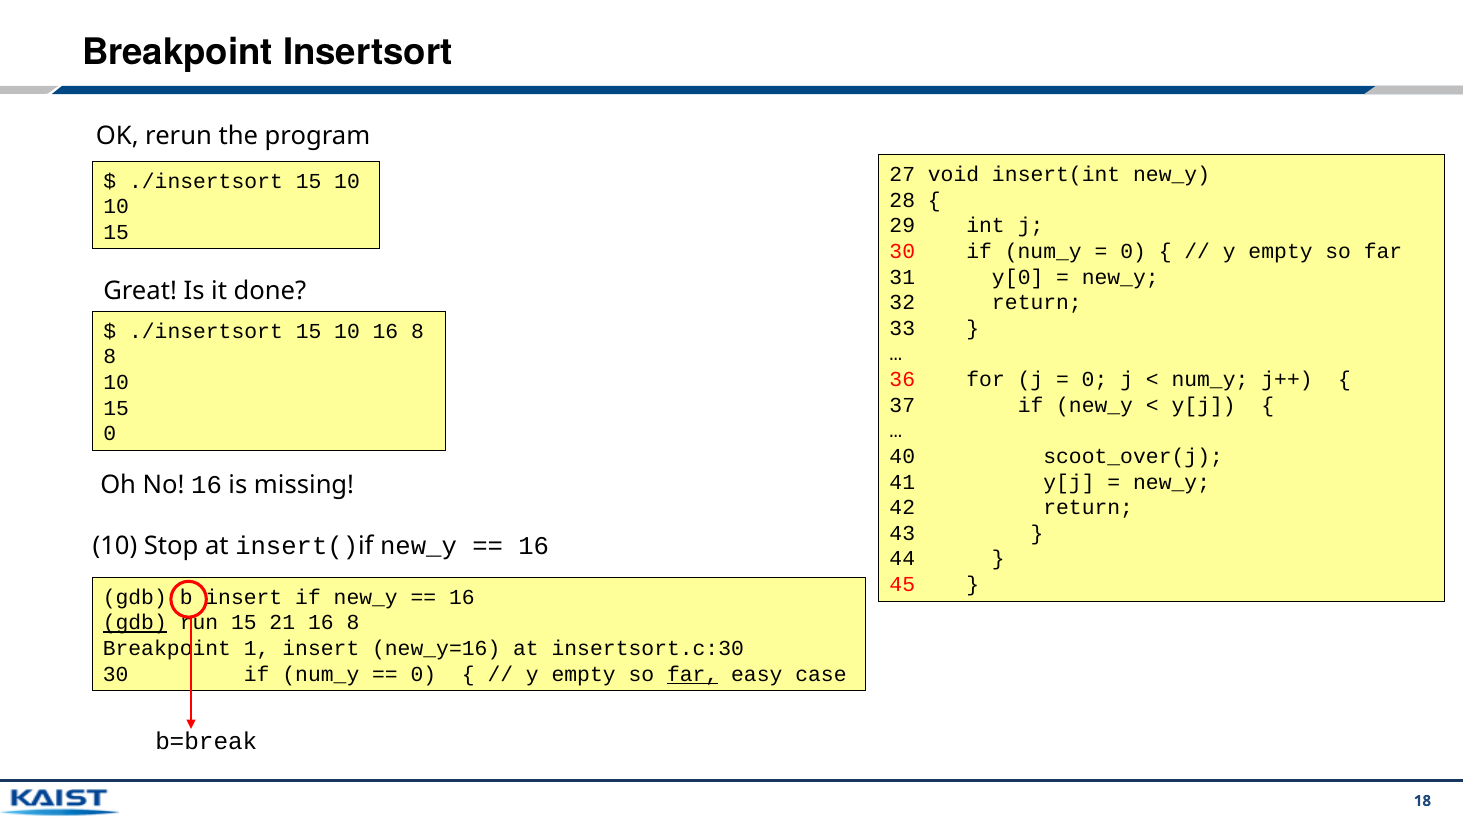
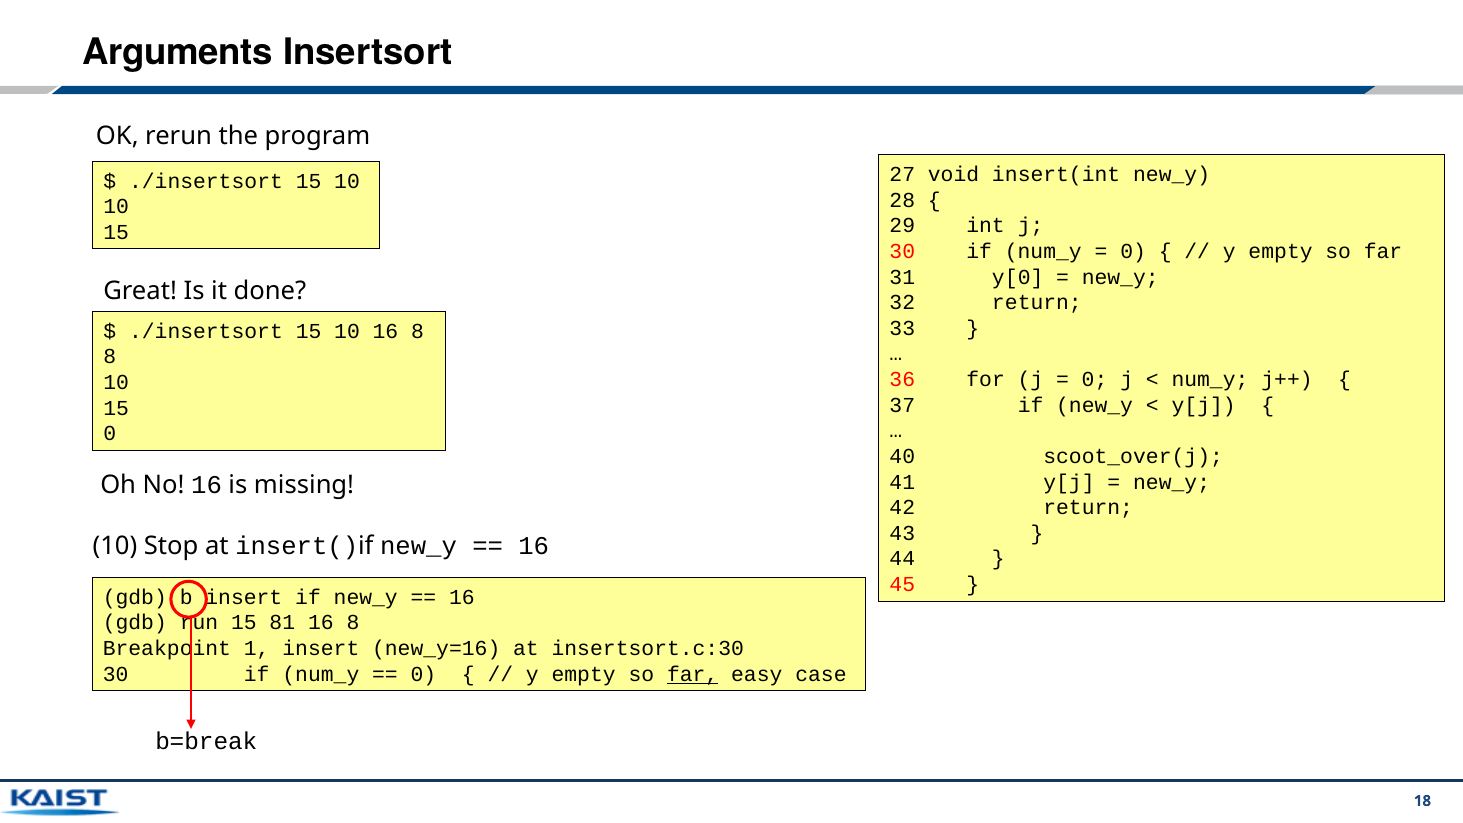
Breakpoint at (177, 53): Breakpoint -> Arguments
gdb at (135, 623) underline: present -> none
21: 21 -> 81
